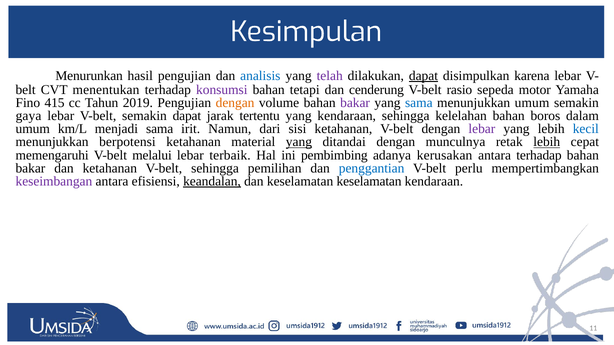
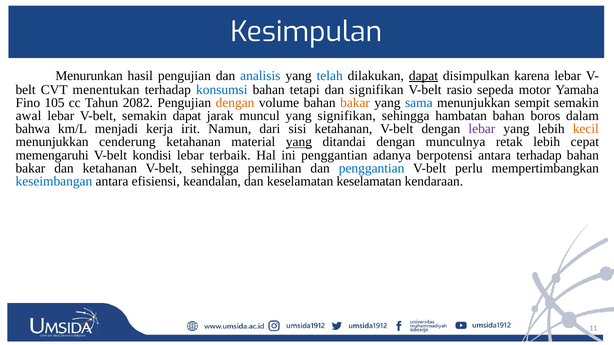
telah colour: purple -> blue
konsumsi colour: purple -> blue
dan cenderung: cenderung -> signifikan
415: 415 -> 105
2019: 2019 -> 2082
bakar at (355, 103) colour: purple -> orange
menunjukkan umum: umum -> sempit
gaya: gaya -> awal
tertentu: tertentu -> muncul
yang kendaraan: kendaraan -> signifikan
kelelahan: kelelahan -> hambatan
umum at (33, 129): umum -> bahwa
menjadi sama: sama -> kerja
kecil colour: blue -> orange
berpotensi: berpotensi -> cenderung
lebih at (547, 142) underline: present -> none
melalui: melalui -> kondisi
ini pembimbing: pembimbing -> penggantian
kerusakan: kerusakan -> berpotensi
keseimbangan colour: purple -> blue
keandalan underline: present -> none
